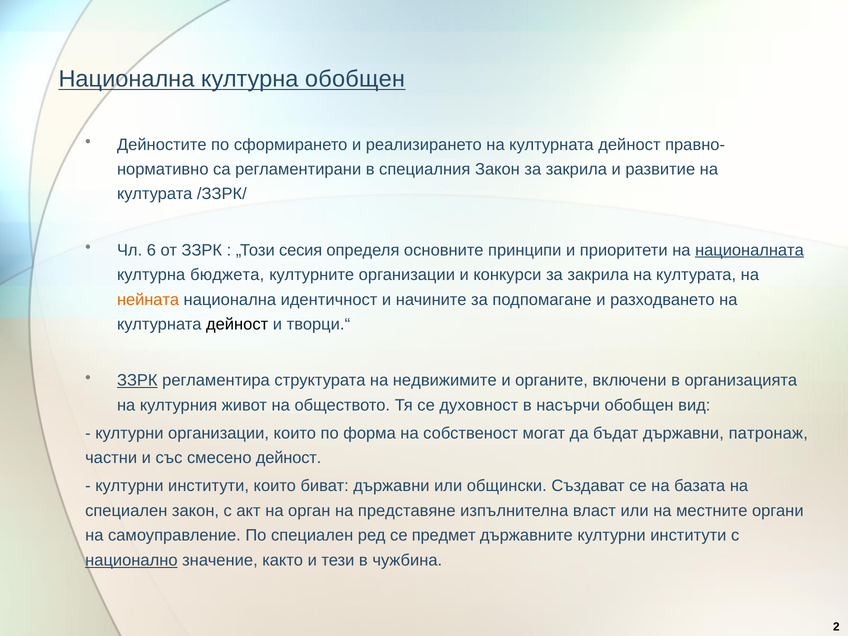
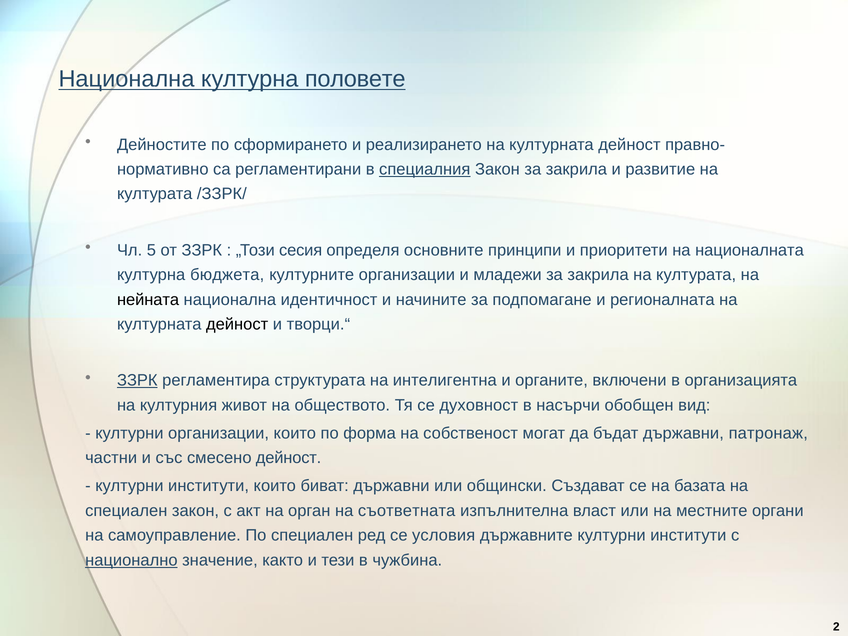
културна обобщен: обобщен -> половете
специалния underline: none -> present
6: 6 -> 5
националната underline: present -> none
конкурси: конкурси -> младежи
нейната colour: orange -> black
разходването: разходването -> регионалната
недвижимите: недвижимите -> интелигентна
представяне: представяне -> съответната
предмет: предмет -> условия
